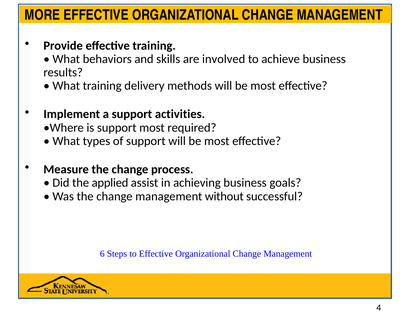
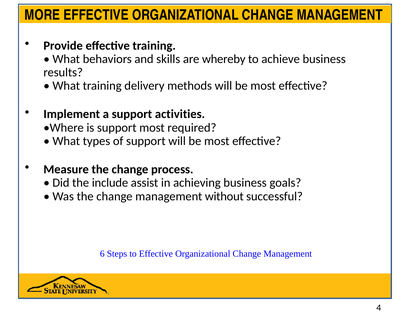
involved: involved -> whereby
applied: applied -> include
